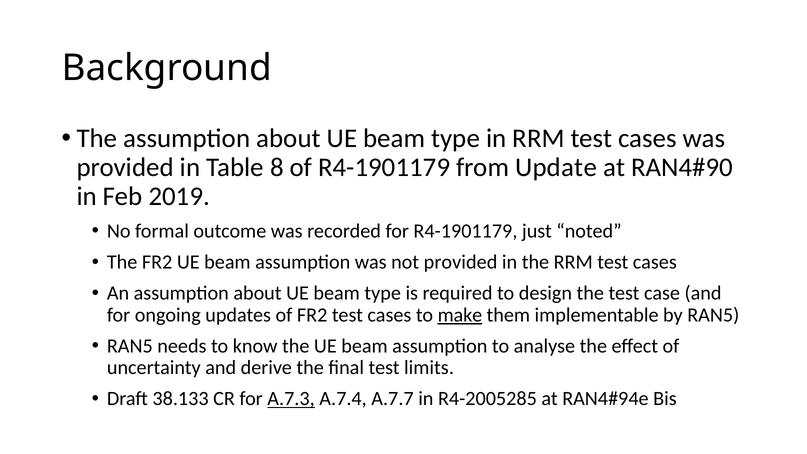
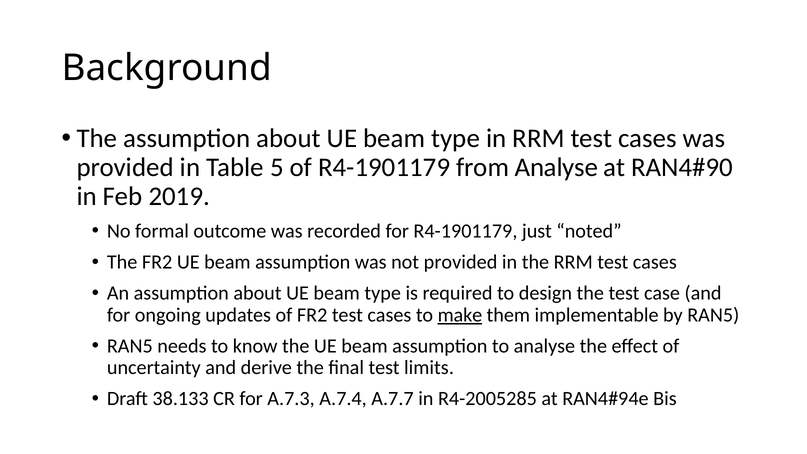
8: 8 -> 5
from Update: Update -> Analyse
A.7.3 underline: present -> none
